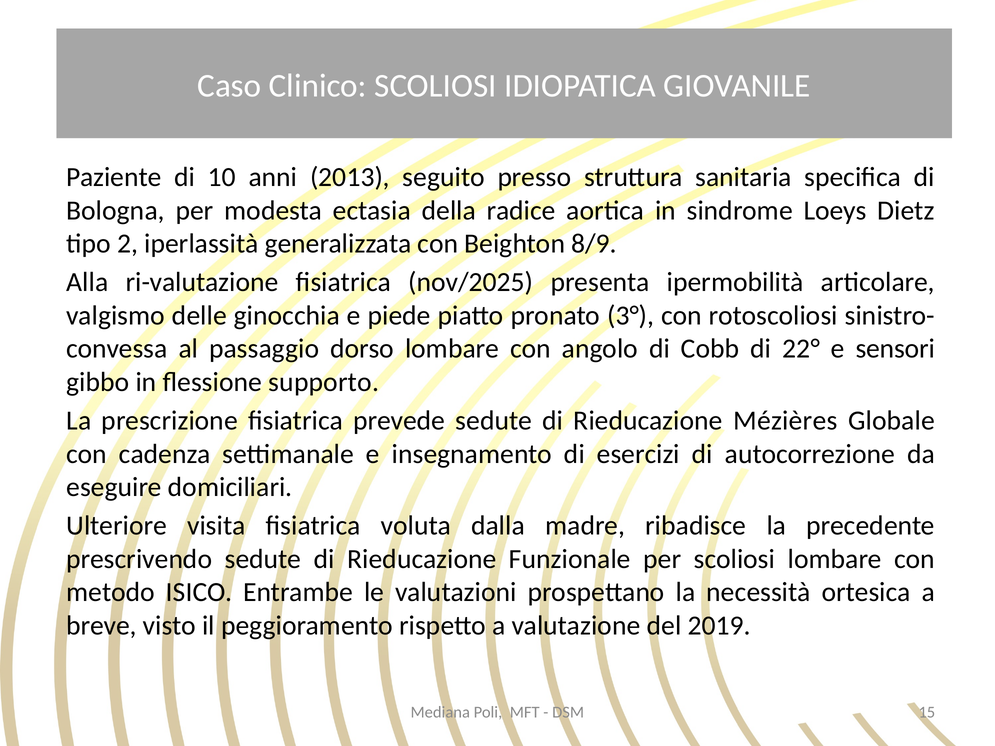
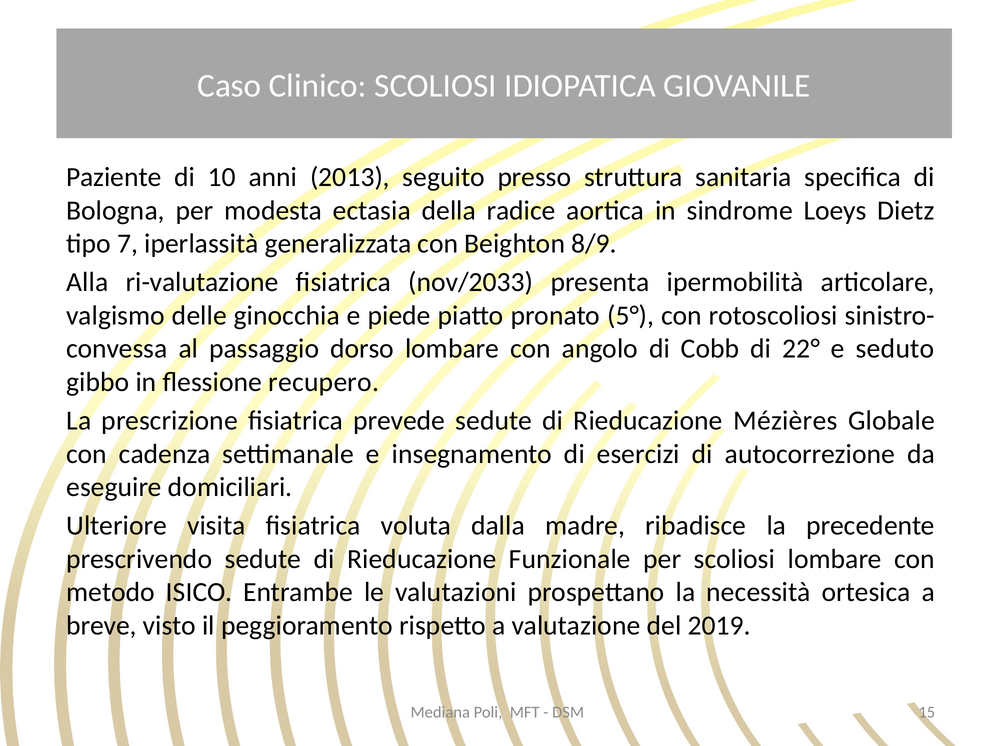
2: 2 -> 7
nov/2025: nov/2025 -> nov/2033
3°: 3° -> 5°
sensori: sensori -> seduto
supporto: supporto -> recupero
